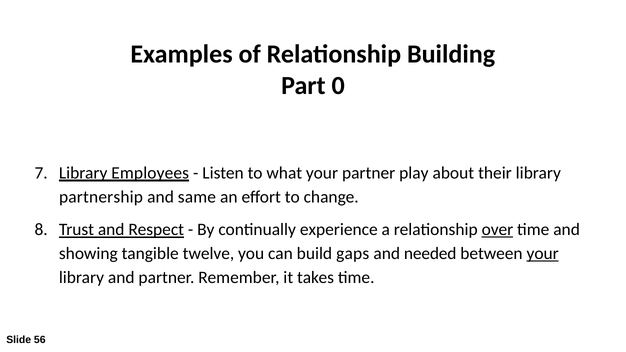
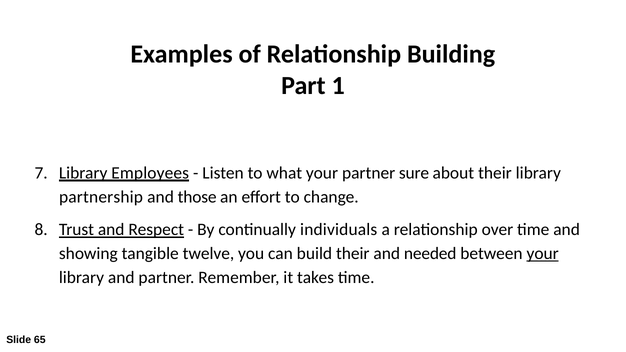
0: 0 -> 1
play: play -> sure
same: same -> those
experience: experience -> individuals
over underline: present -> none
build gaps: gaps -> their
56: 56 -> 65
